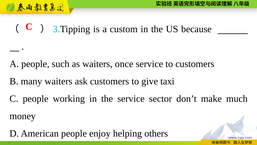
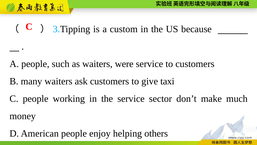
once: once -> were
